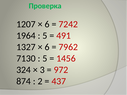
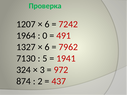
5 at (45, 36): 5 -> 0
1456: 1456 -> 1941
